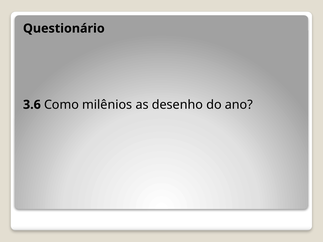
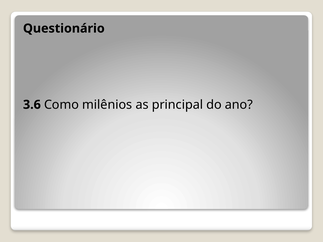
desenho: desenho -> principal
